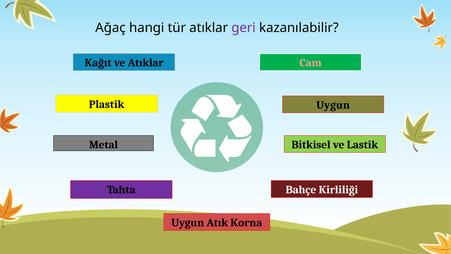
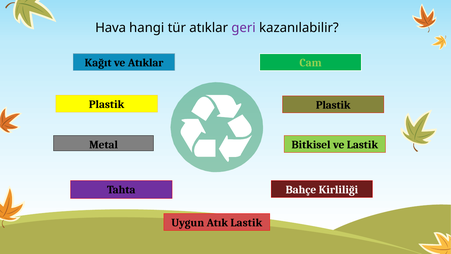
Ağaç: Ağaç -> Hava
Cam colour: pink -> light green
Uygun at (333, 105): Uygun -> Plastik
Atık Korna: Korna -> Lastik
